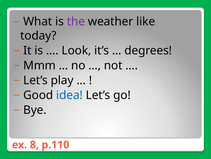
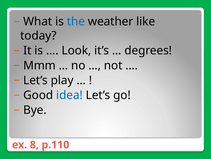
the colour: purple -> blue
